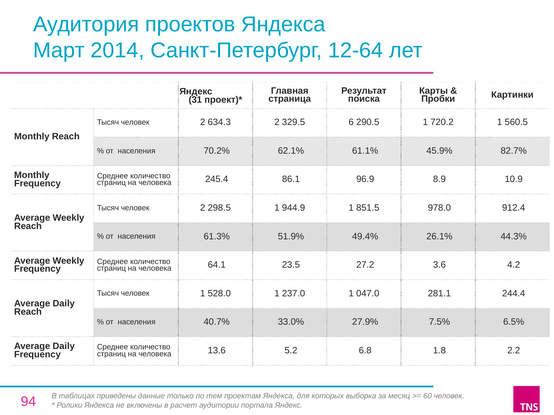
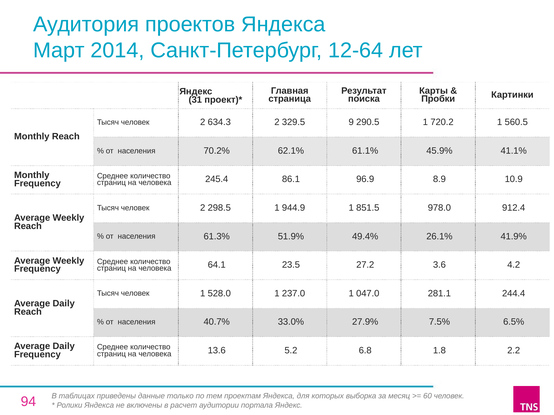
6: 6 -> 9
82.7%: 82.7% -> 41.1%
44.3%: 44.3% -> 41.9%
